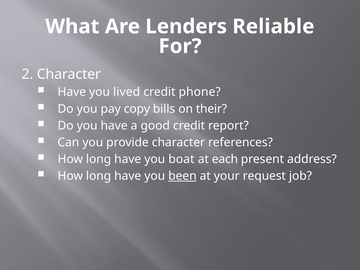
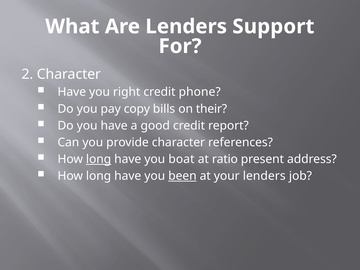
Reliable: Reliable -> Support
lived: lived -> right
long at (99, 159) underline: none -> present
each: each -> ratio
your request: request -> lenders
